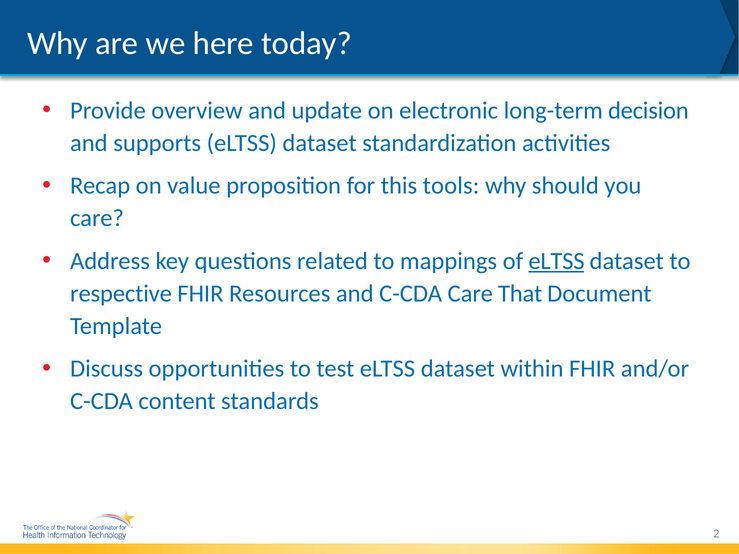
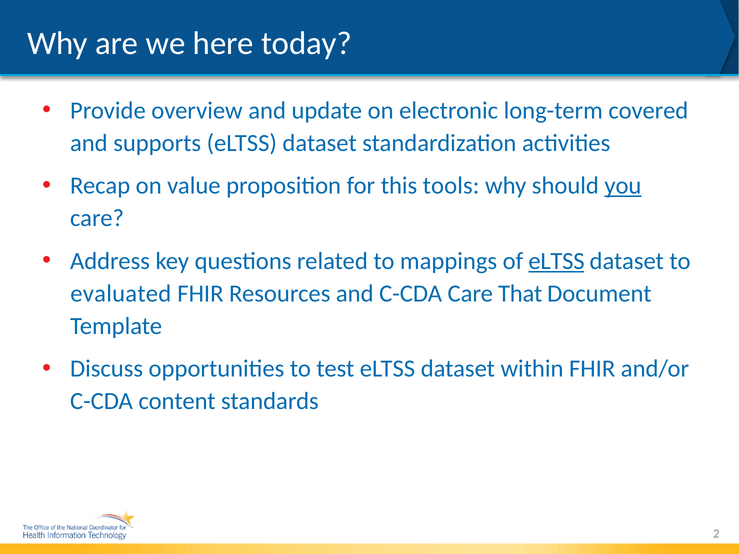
decision: decision -> covered
you underline: none -> present
respective: respective -> evaluated
